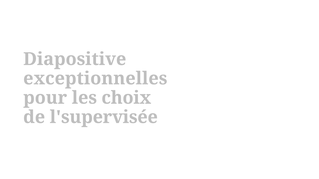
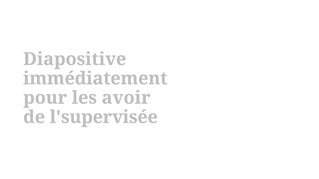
exceptionnelles: exceptionnelles -> immédiatement
choix: choix -> avoir
